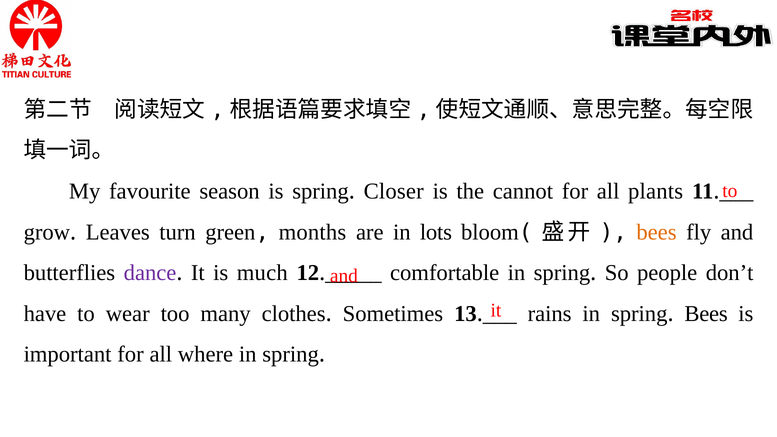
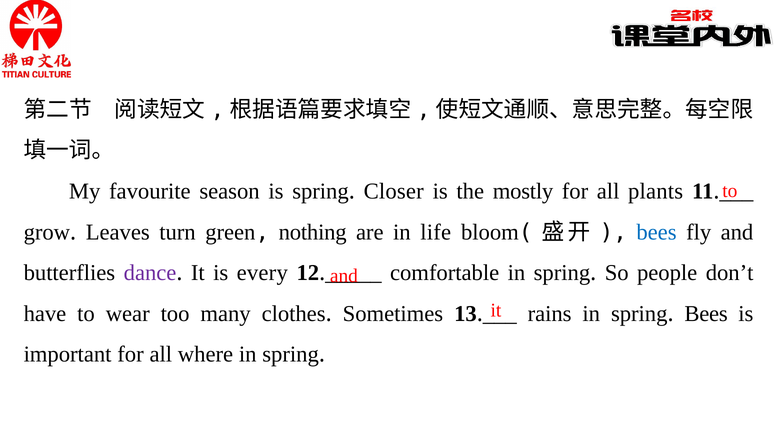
cannot: cannot -> mostly
months: months -> nothing
lots: lots -> life
bees at (656, 232) colour: orange -> blue
much: much -> every
